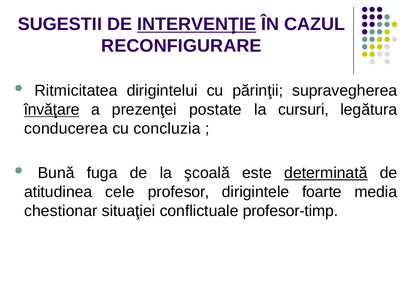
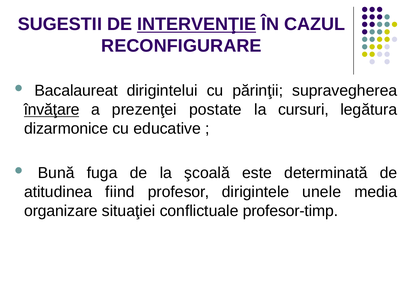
Ritmicitatea: Ritmicitatea -> Bacalaureat
conducerea: conducerea -> dizarmonice
concluzia: concluzia -> educative
determinată underline: present -> none
cele: cele -> fiind
foarte: foarte -> unele
chestionar: chestionar -> organizare
